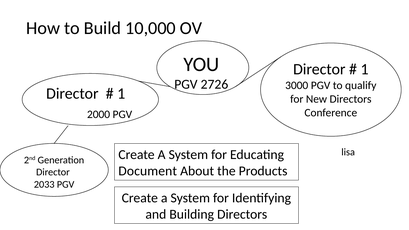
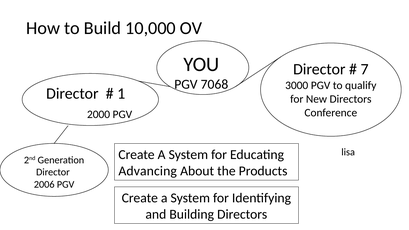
1 at (365, 69): 1 -> 7
2726: 2726 -> 7068
Document: Document -> Advancing
2033: 2033 -> 2006
